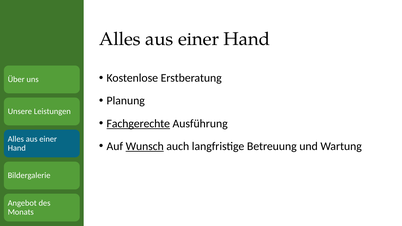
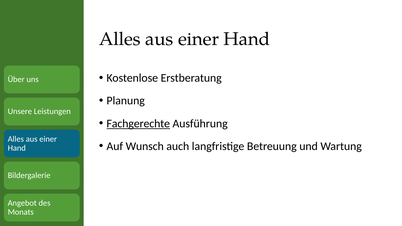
Wunsch underline: present -> none
